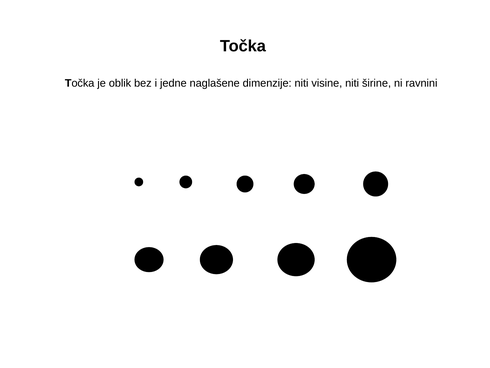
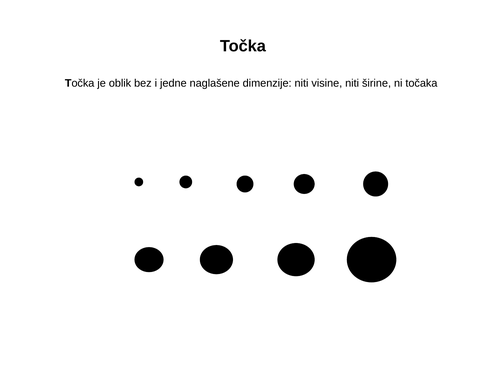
ravnini: ravnini -> točaka
